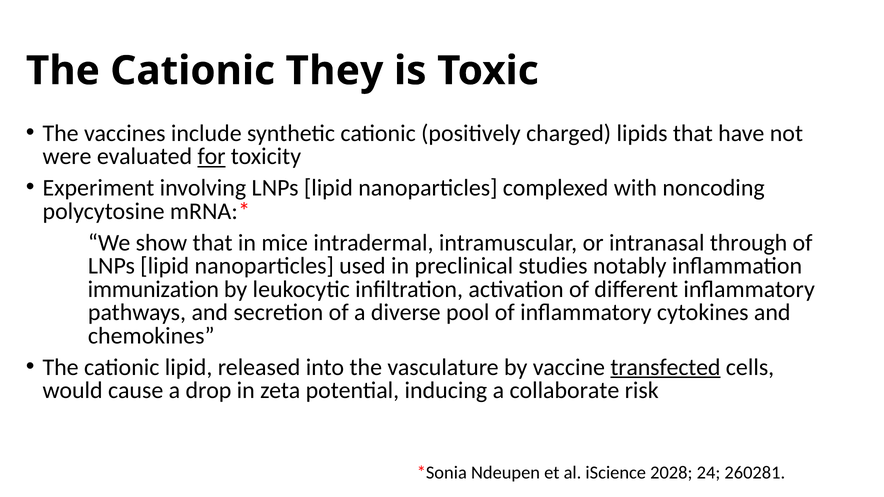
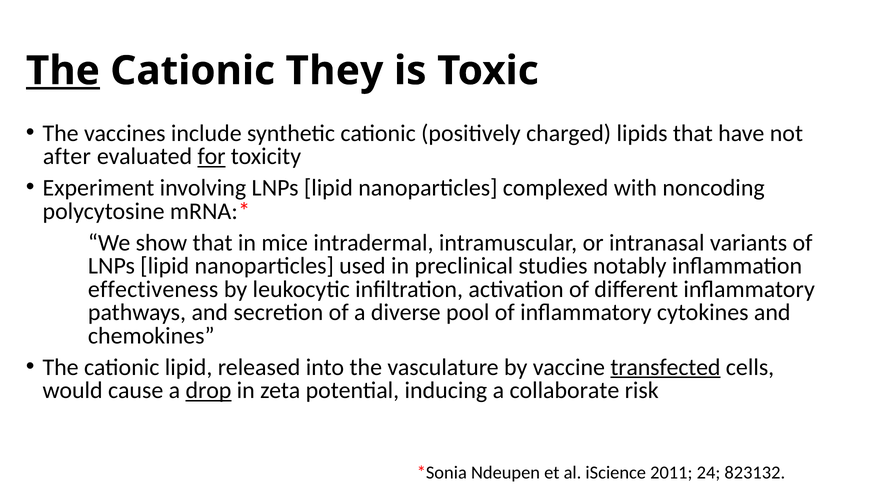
The at (63, 71) underline: none -> present
were: were -> after
through: through -> variants
immunization: immunization -> effectiveness
drop underline: none -> present
2028: 2028 -> 2011
260281: 260281 -> 823132
